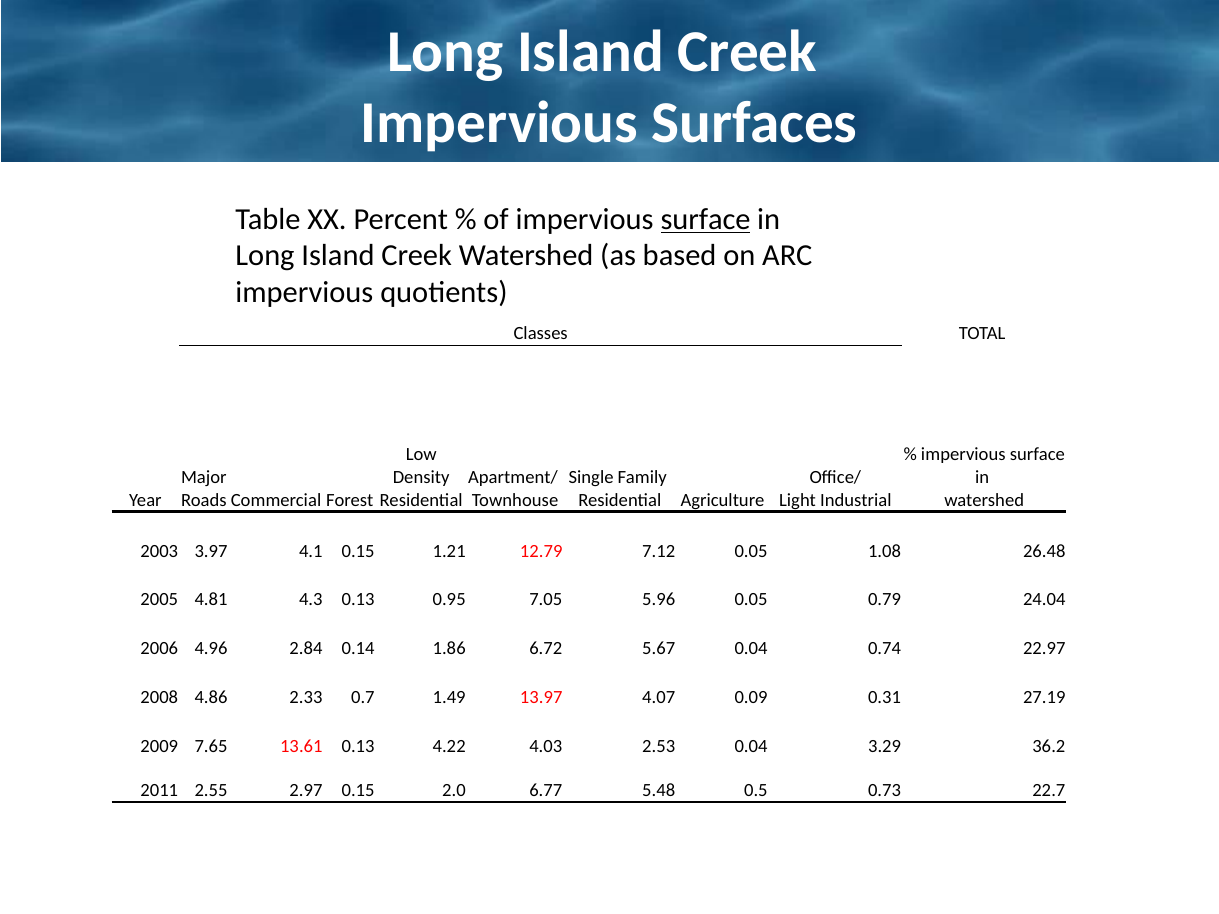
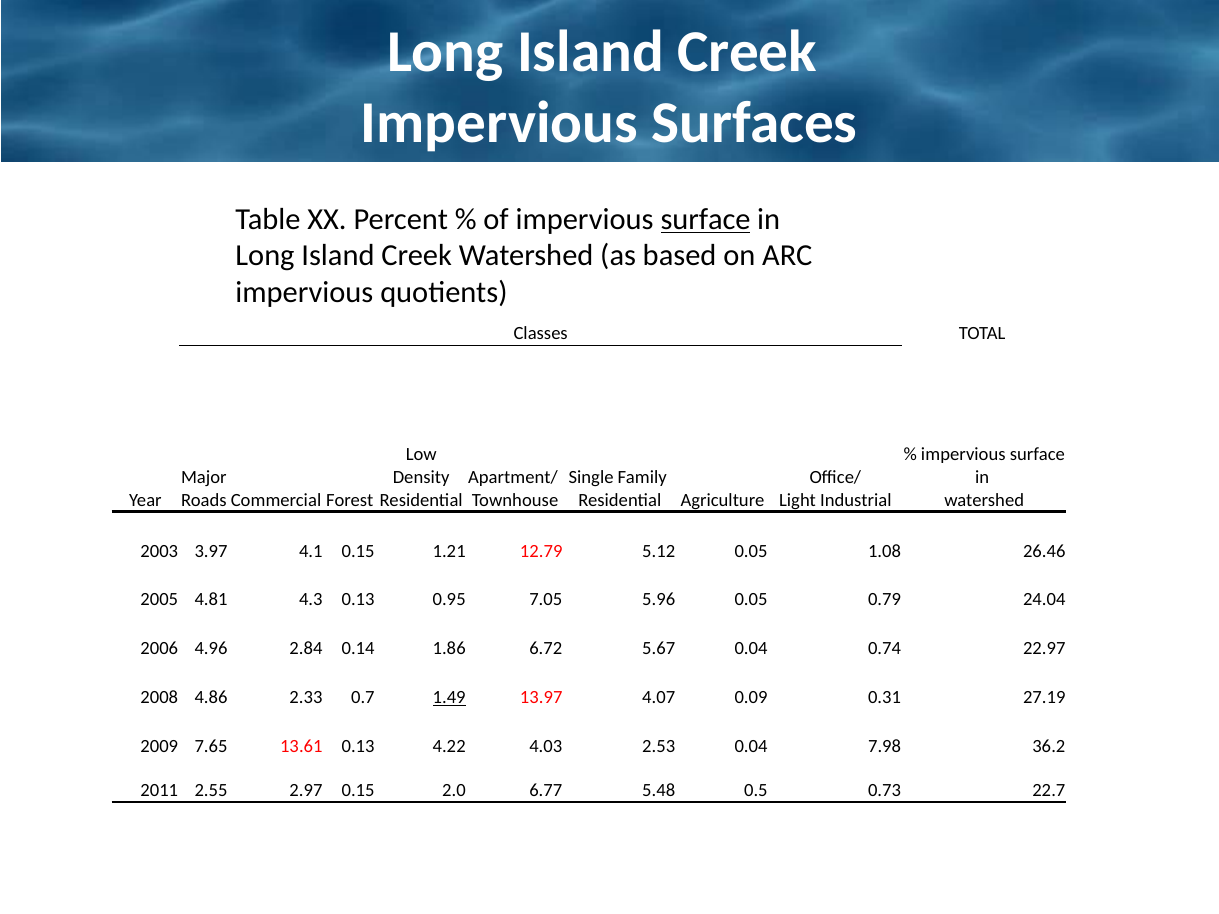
7.12: 7.12 -> 5.12
26.48: 26.48 -> 26.46
1.49 underline: none -> present
3.29: 3.29 -> 7.98
